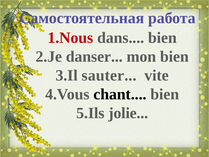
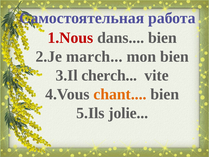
danser: danser -> march
sauter: sauter -> cherch
chant colour: black -> orange
